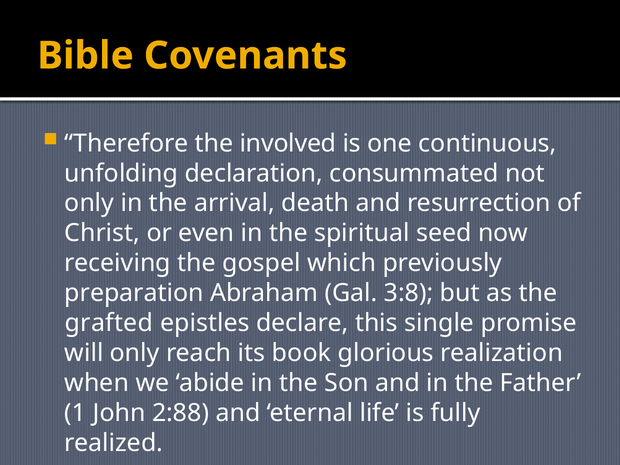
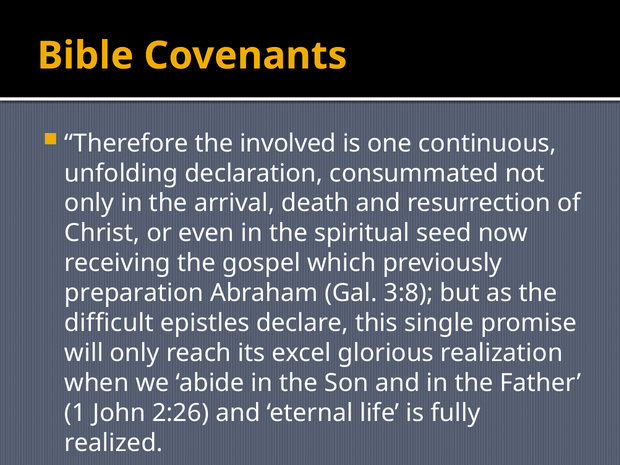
grafted: grafted -> difficult
book: book -> excel
2:88: 2:88 -> 2:26
